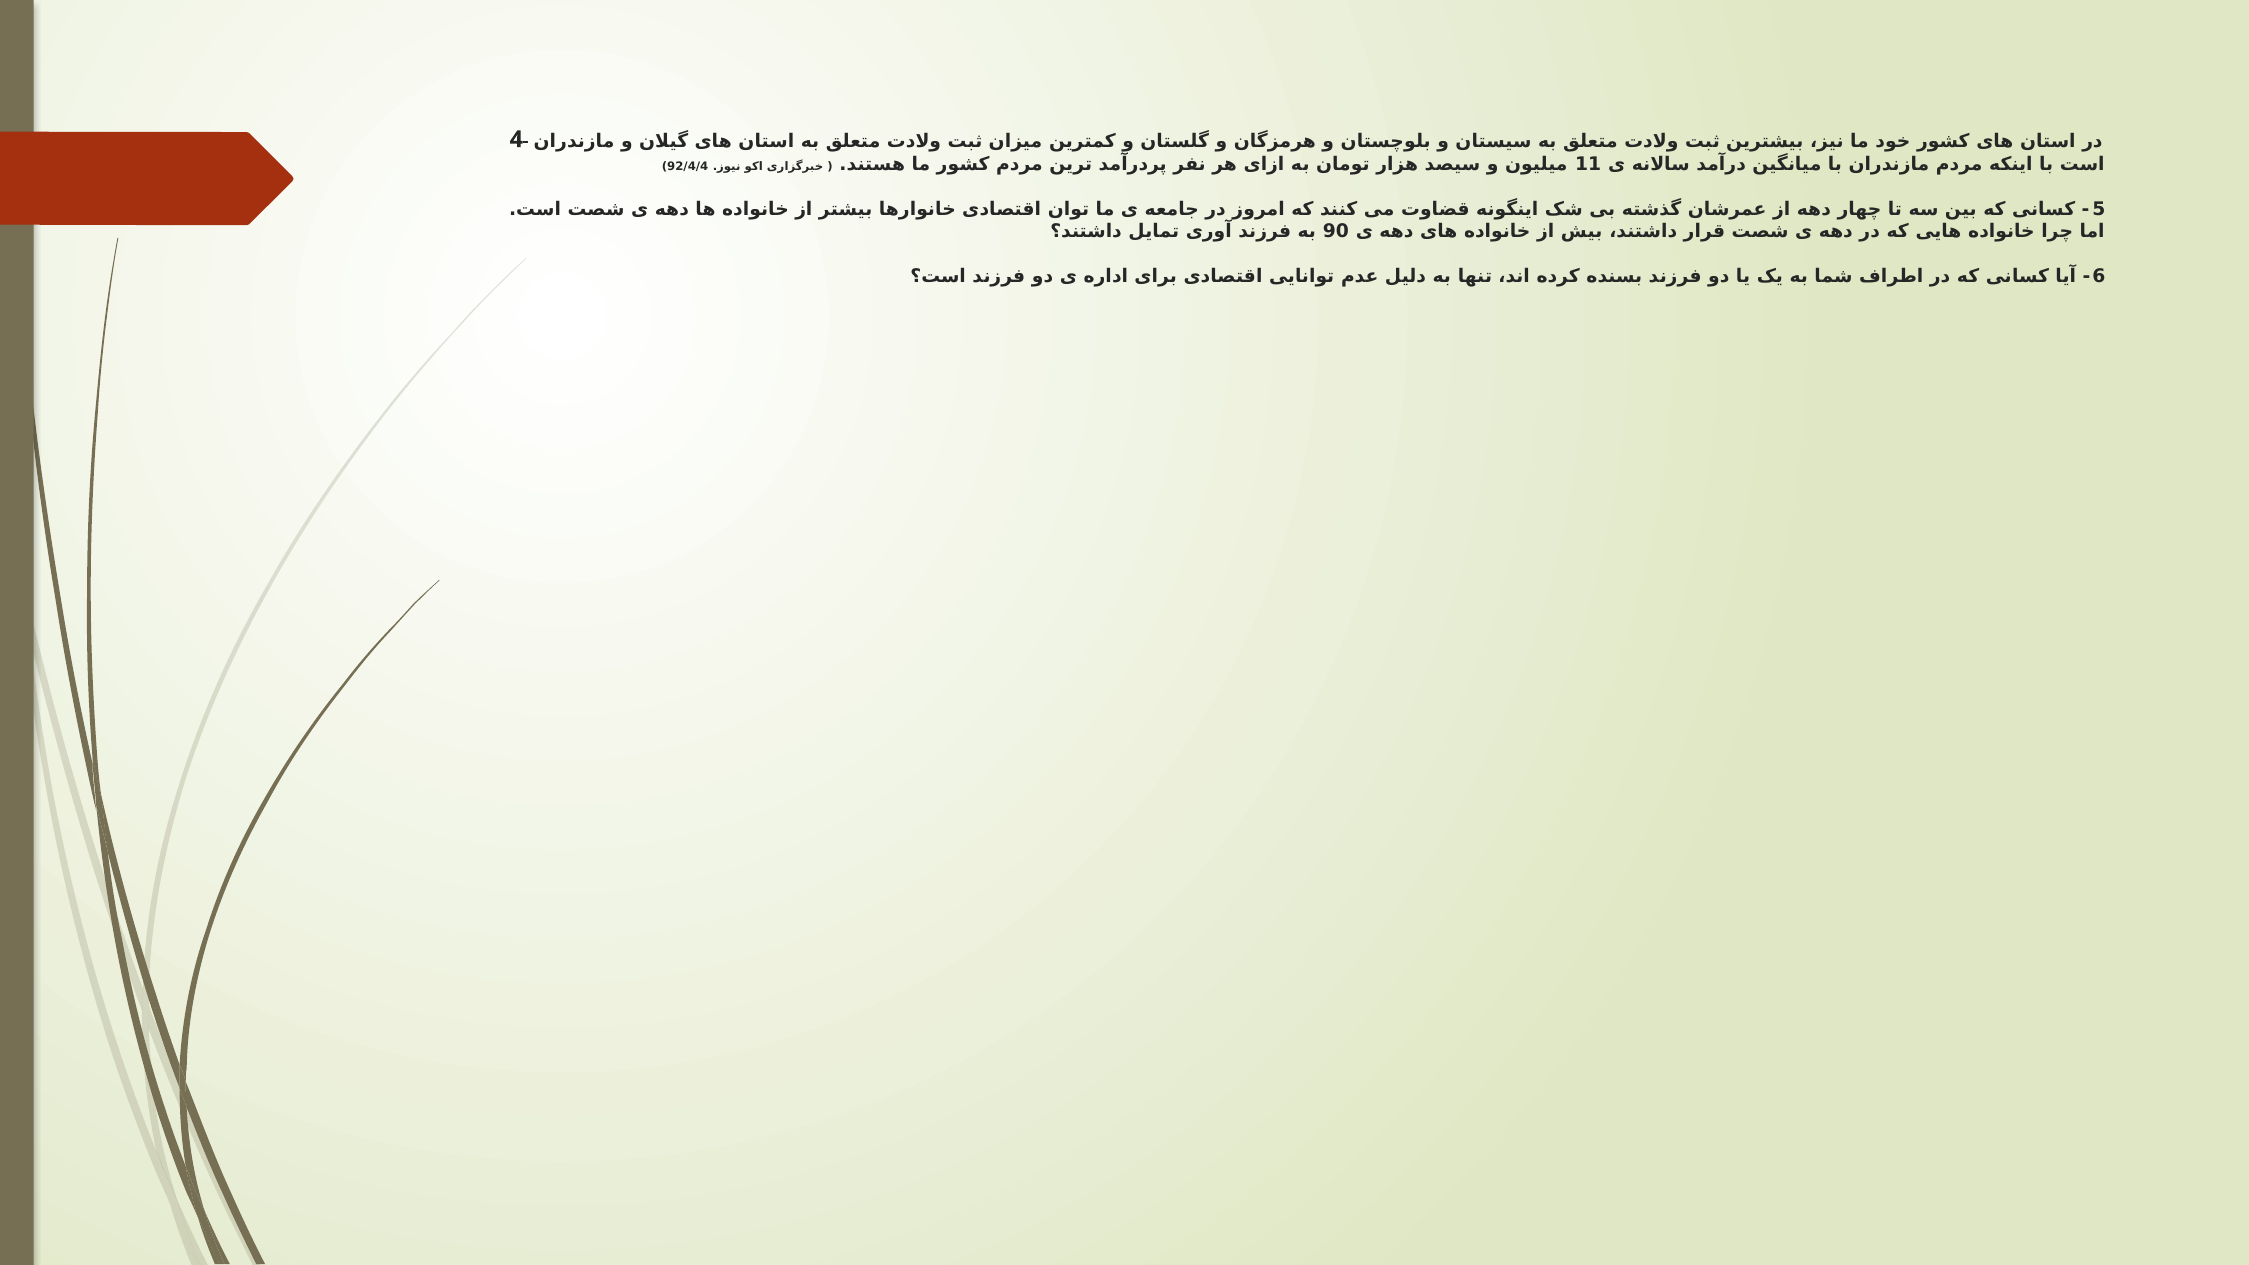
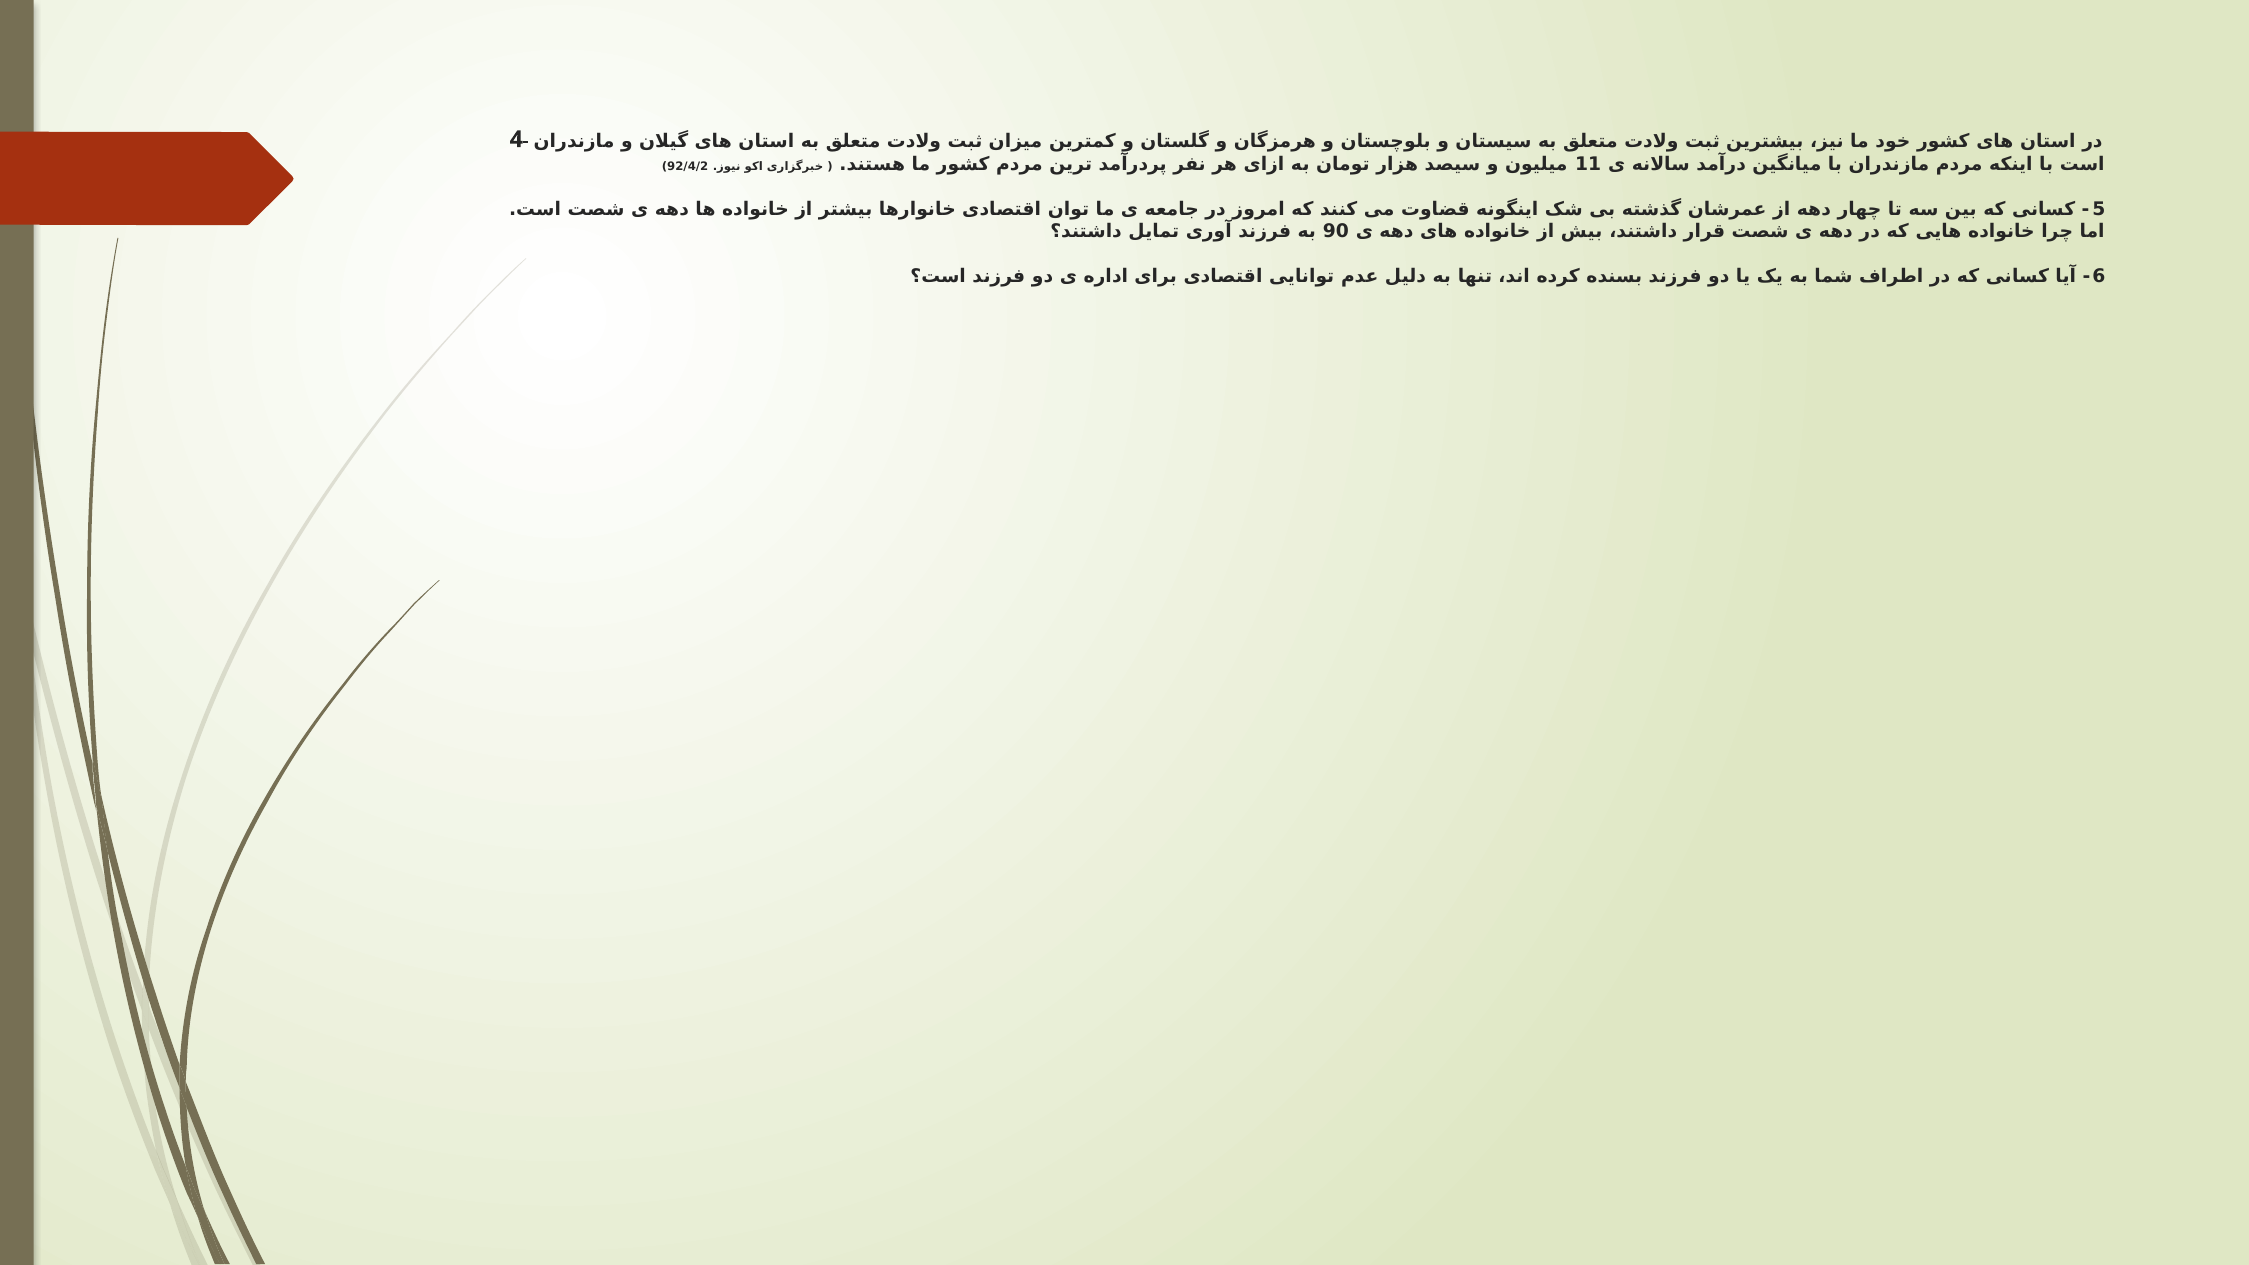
92/4/4: 92/4/4 -> 92/4/2
